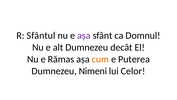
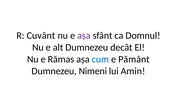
Sfântul: Sfântul -> Cuvânt
cum colour: orange -> blue
Puterea: Puterea -> Pământ
Celor: Celor -> Amin
